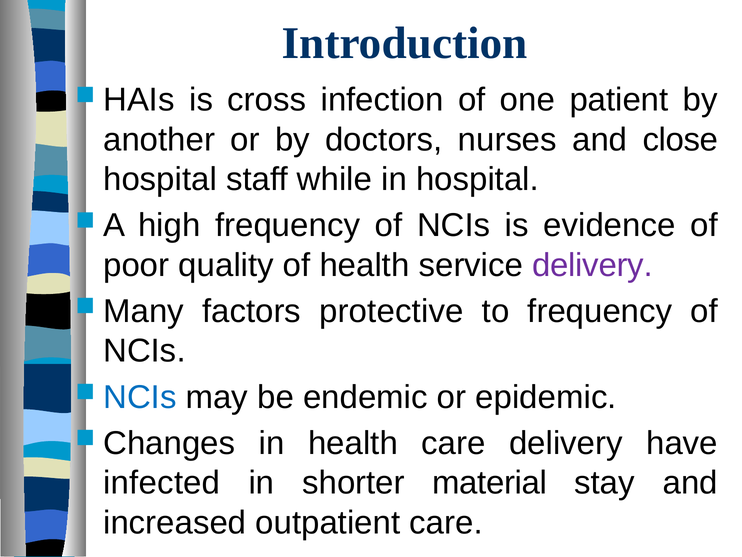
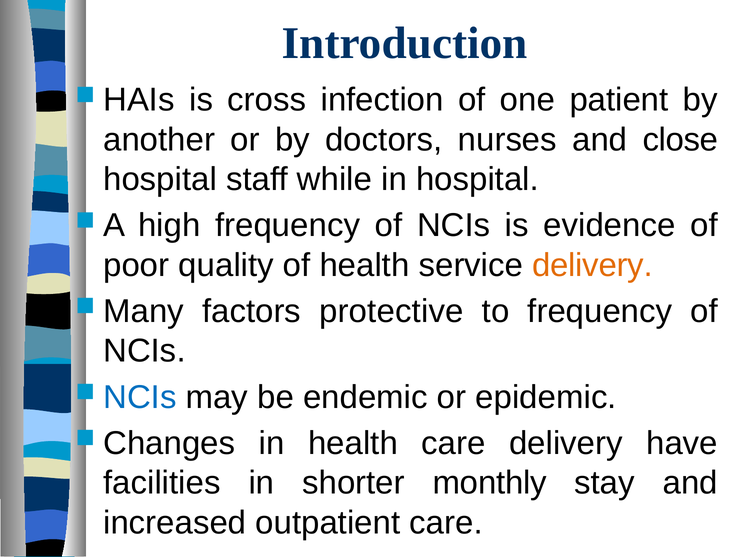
delivery at (593, 265) colour: purple -> orange
infected: infected -> facilities
material: material -> monthly
